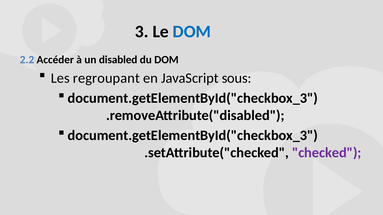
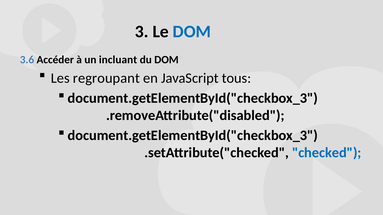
2.2: 2.2 -> 3.6
disabled: disabled -> incluant
sous: sous -> tous
checked colour: purple -> blue
